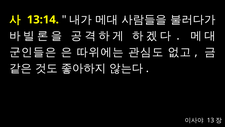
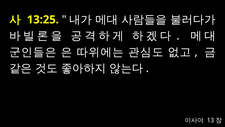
13:14: 13:14 -> 13:25
